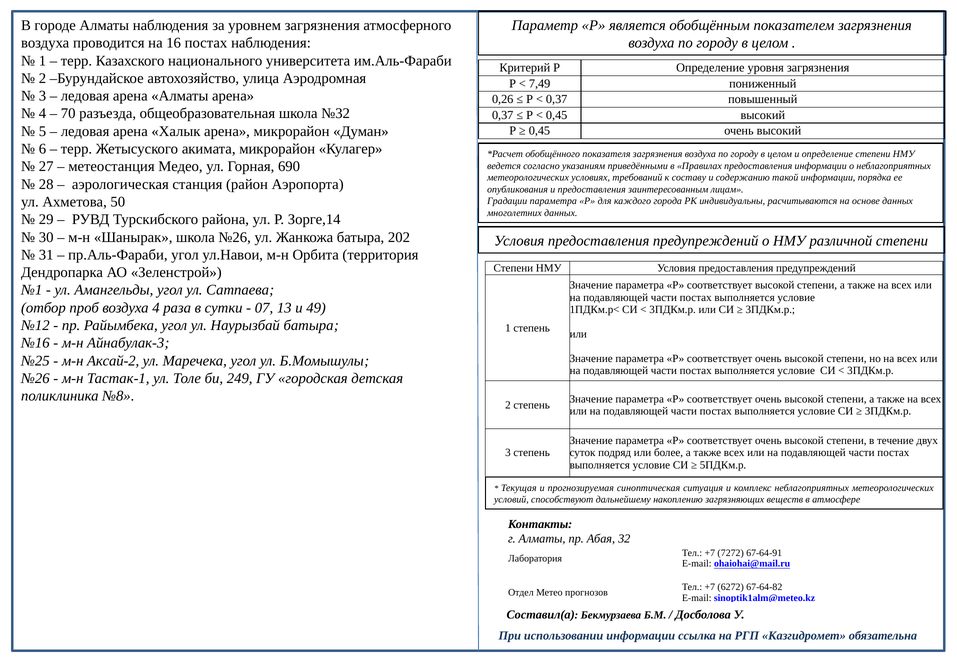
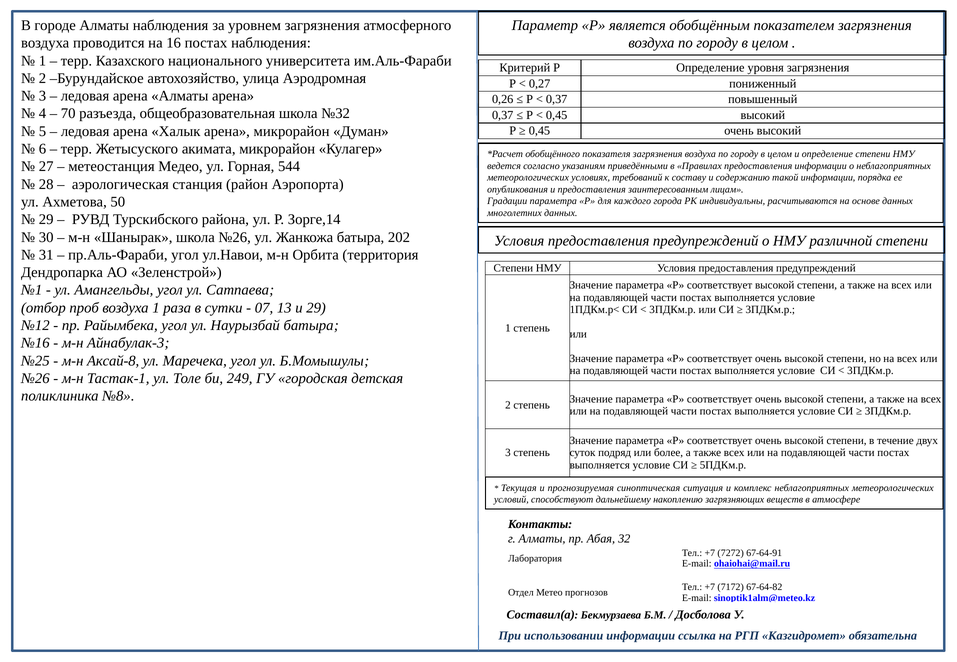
7,49: 7,49 -> 0,27
690: 690 -> 544
воздуха 4: 4 -> 1
и 49: 49 -> 29
Аксай-2: Аксай-2 -> Аксай-8
6272: 6272 -> 7172
